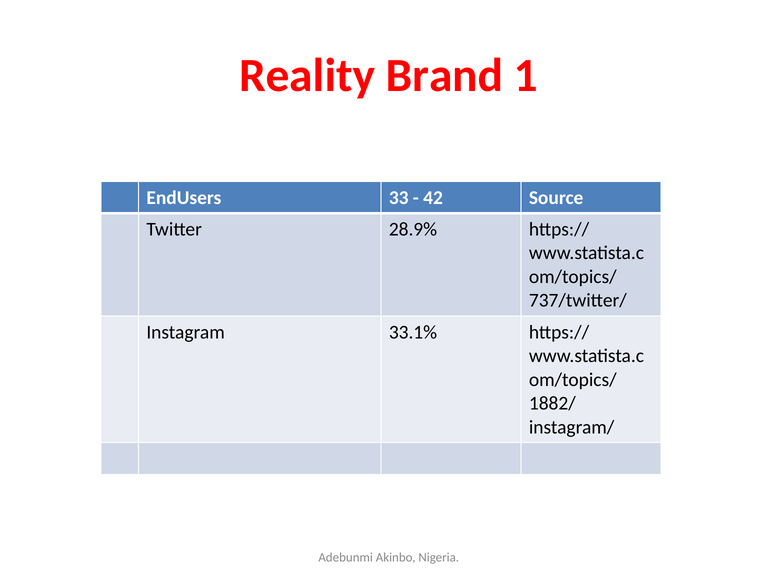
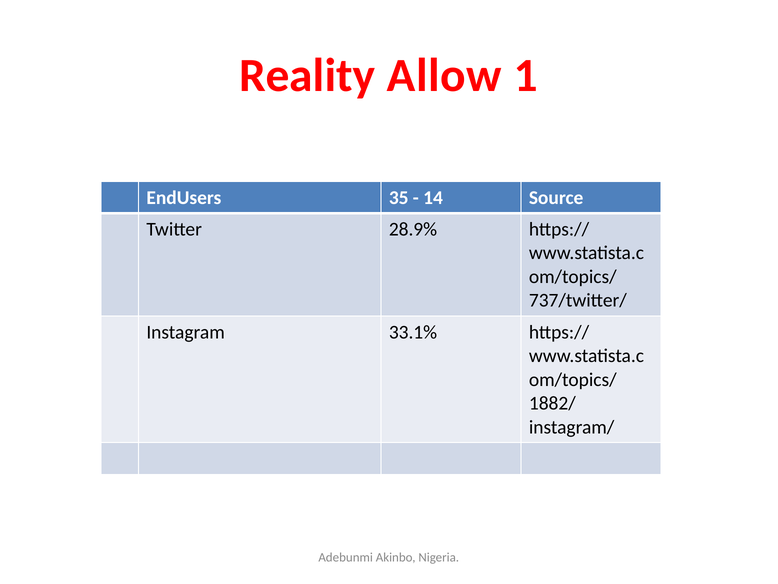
Brand: Brand -> Allow
33: 33 -> 35
42: 42 -> 14
